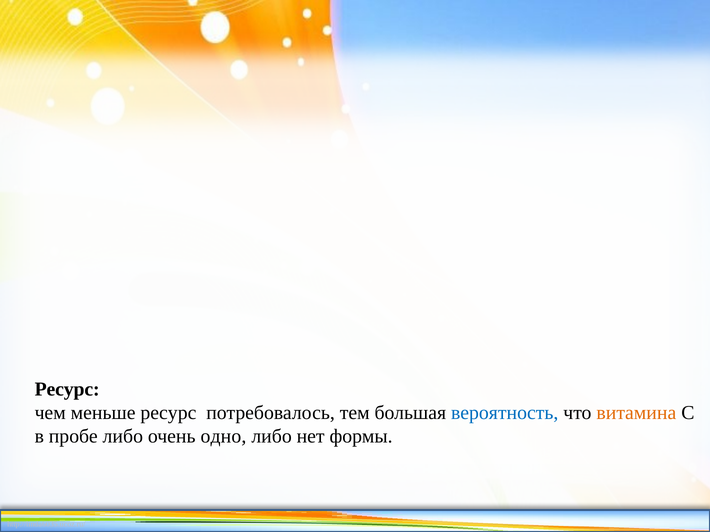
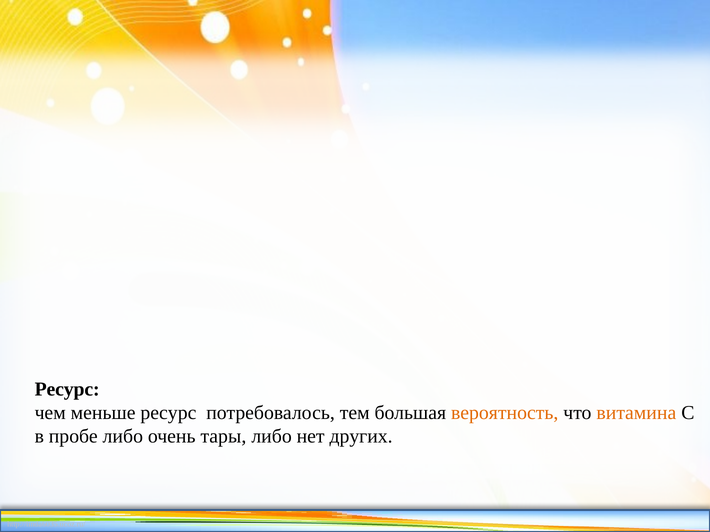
вероятность colour: blue -> orange
одно: одно -> тары
формы: формы -> других
